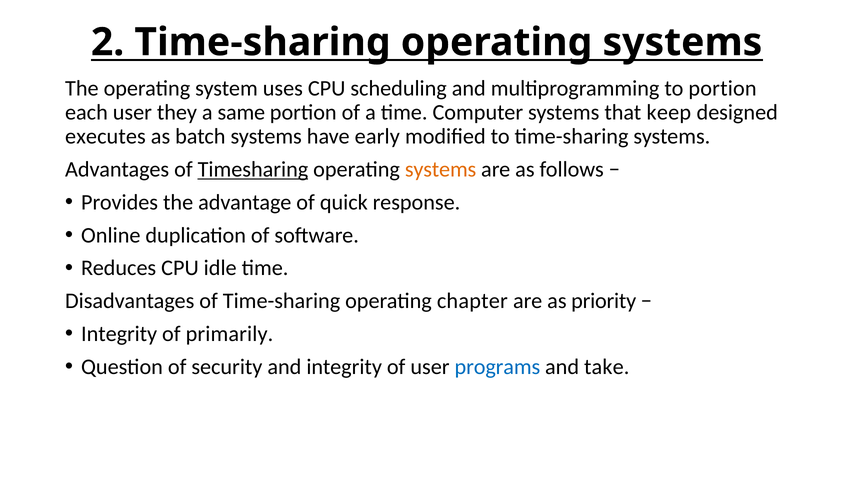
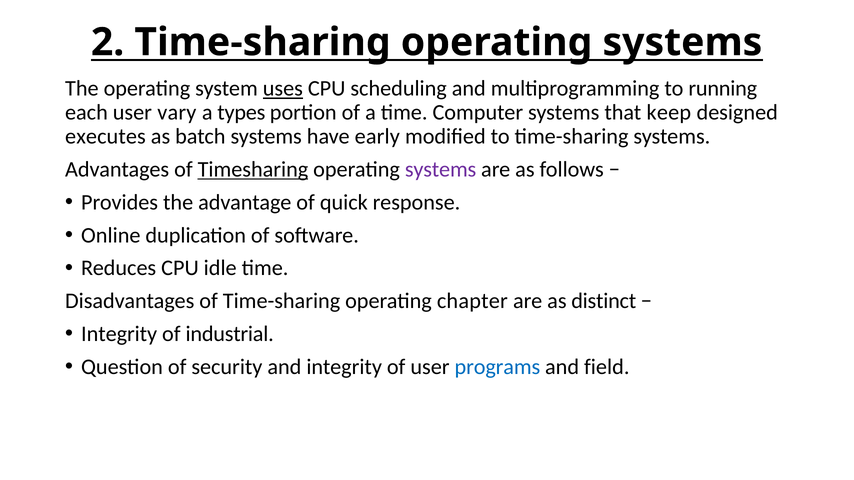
uses underline: none -> present
to portion: portion -> running
they: they -> vary
same: same -> types
systems at (441, 170) colour: orange -> purple
priority: priority -> distinct
primarily: primarily -> industrial
take: take -> field
